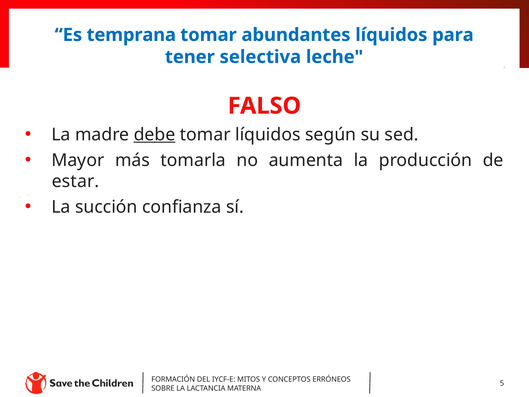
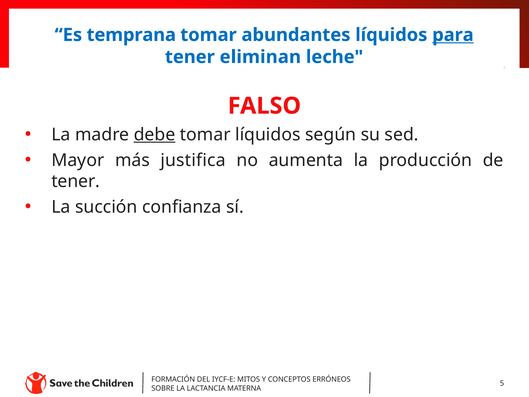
para underline: none -> present
selectiva: selectiva -> eliminan
tomarla: tomarla -> justifica
estar at (76, 181): estar -> tener
